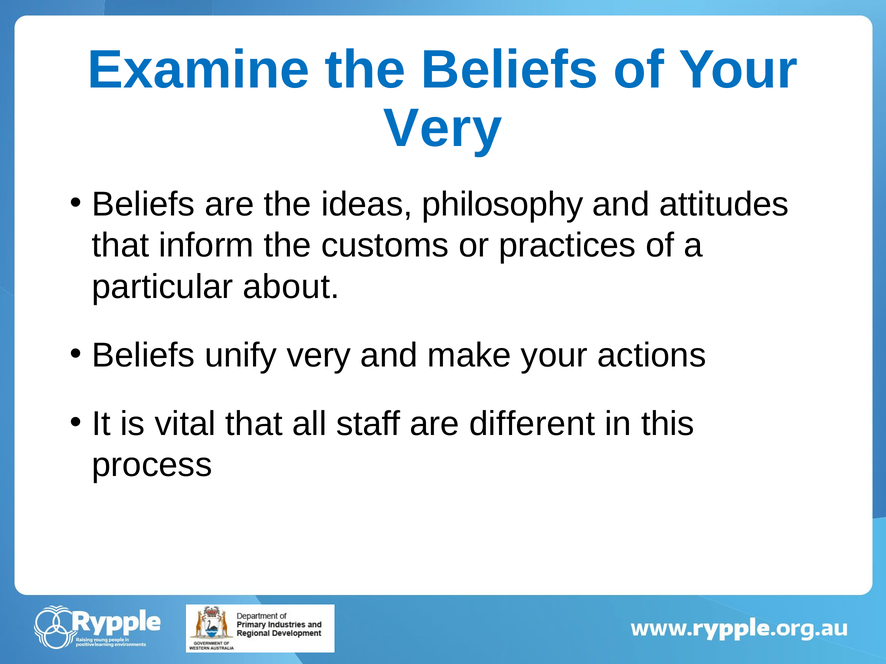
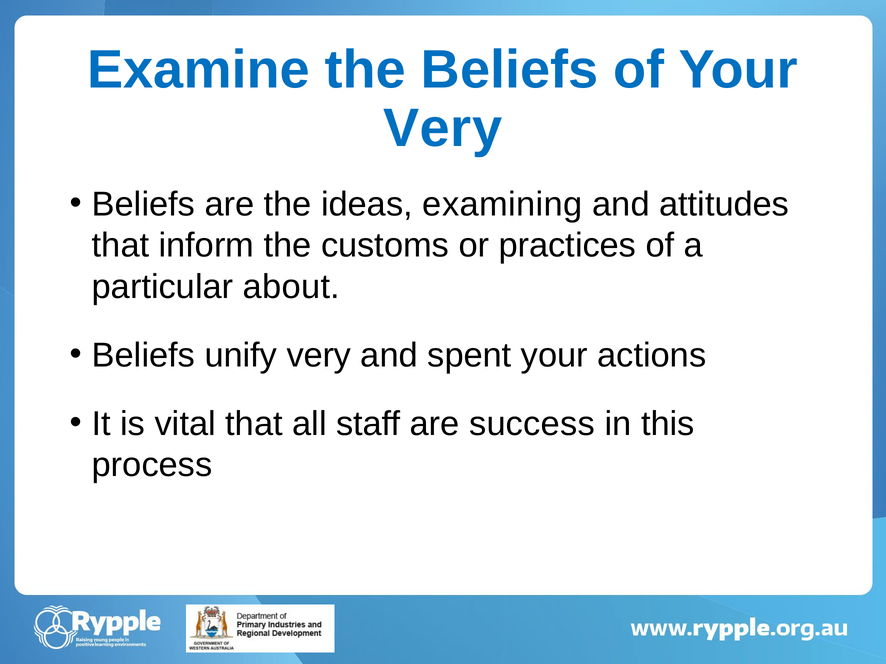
philosophy: philosophy -> examining
make: make -> spent
different: different -> success
